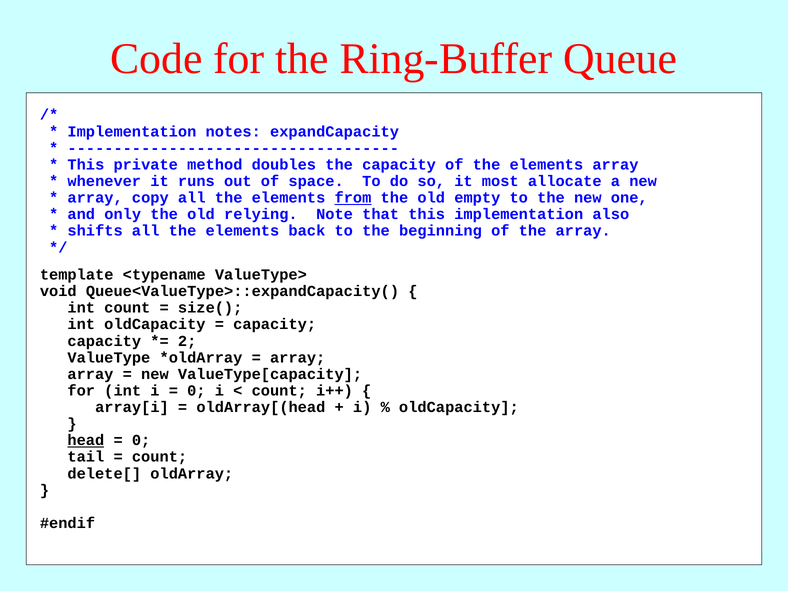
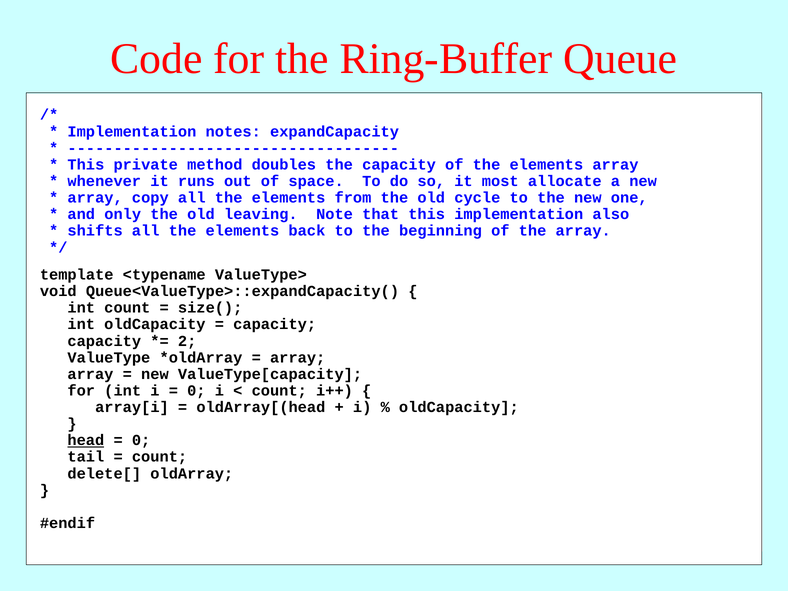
from underline: present -> none
old empty: empty -> cycle
relying: relying -> leaving
